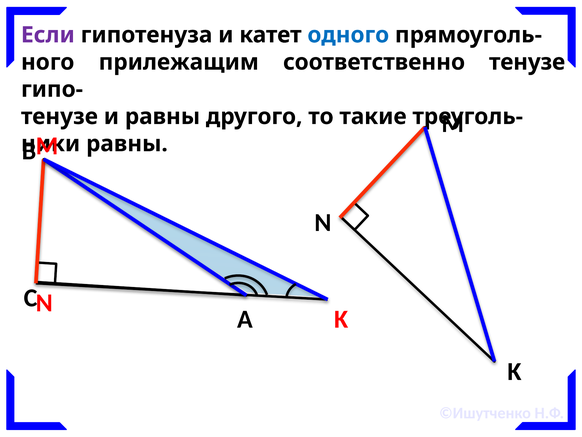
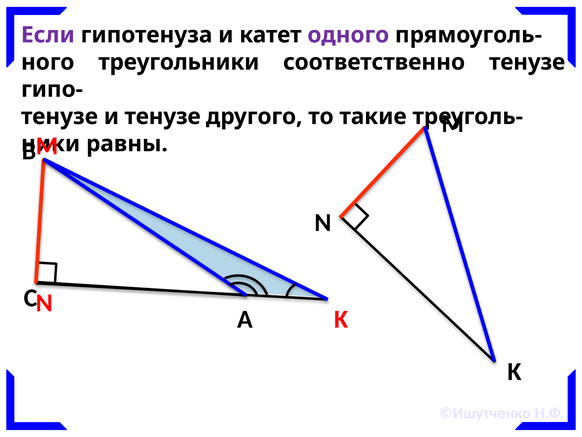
одного colour: blue -> purple
прилежащим: прилежащим -> треугольники
и равны: равны -> тенузе
